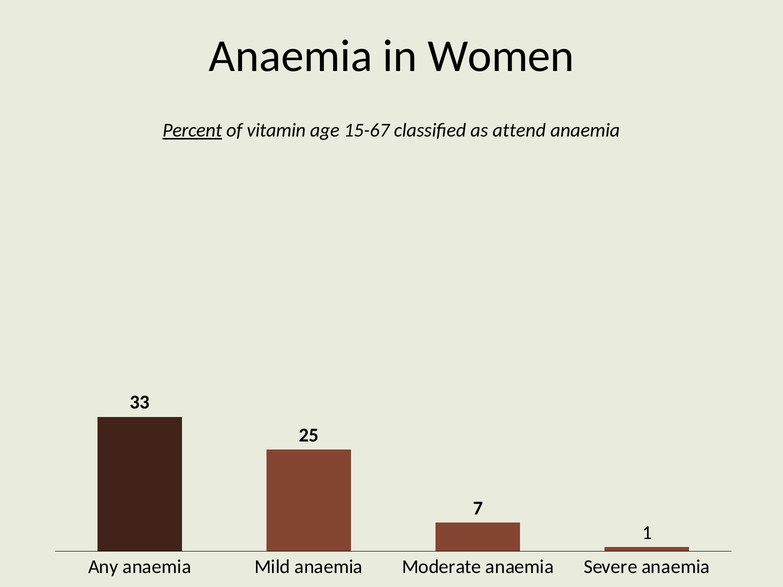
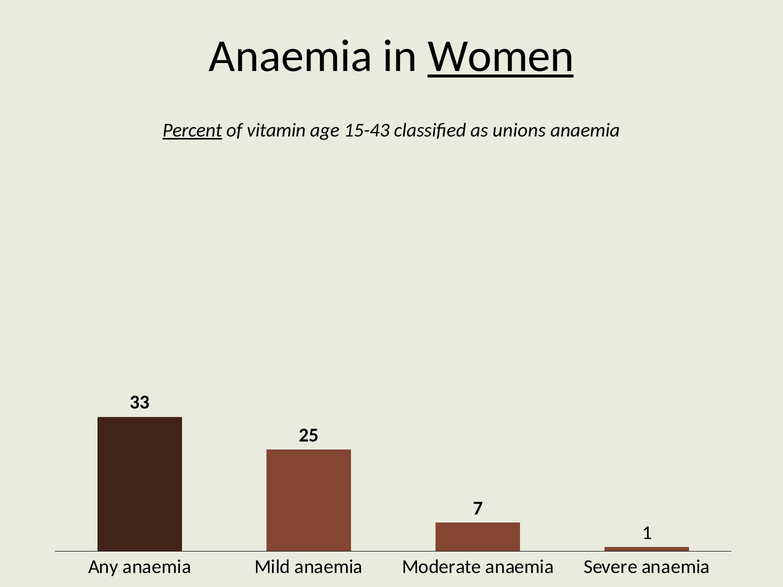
Women underline: none -> present
15-67: 15-67 -> 15-43
attend: attend -> unions
